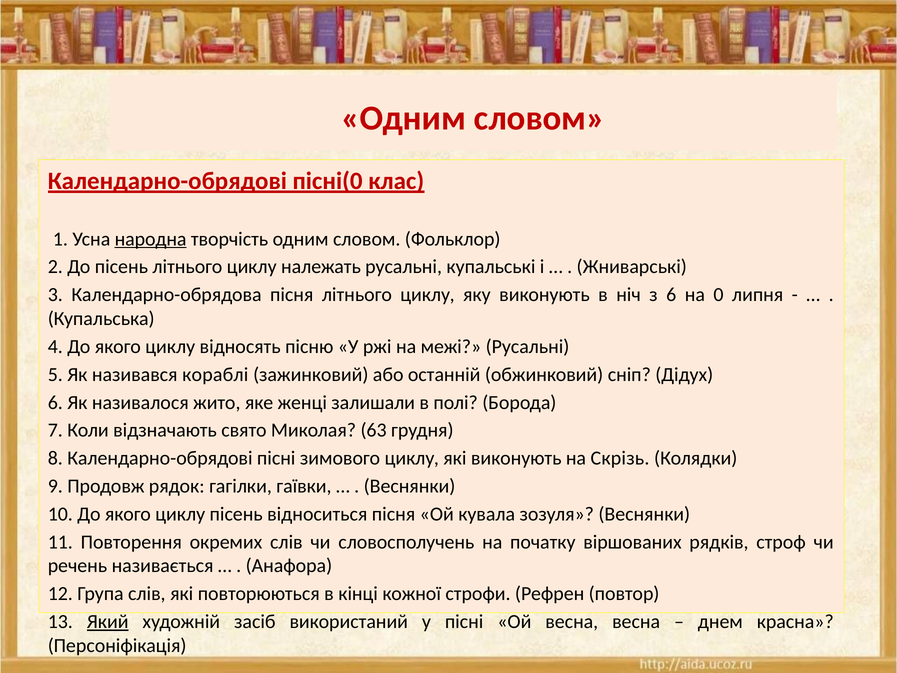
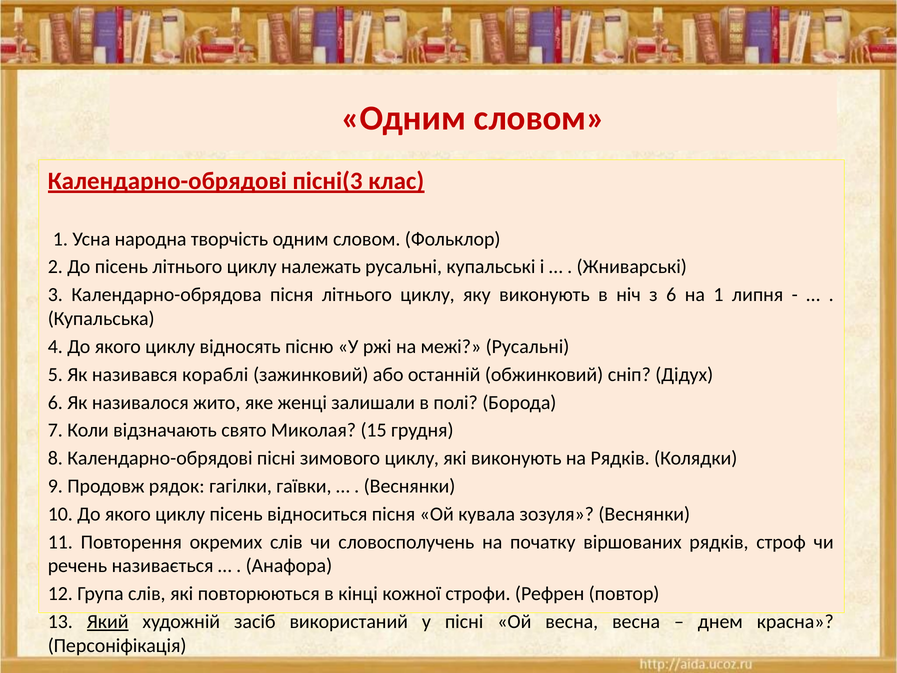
пісні(0: пісні(0 -> пісні(3
народна underline: present -> none
на 0: 0 -> 1
63: 63 -> 15
на Скрізь: Скрізь -> Рядків
